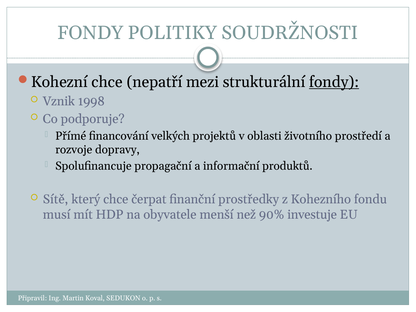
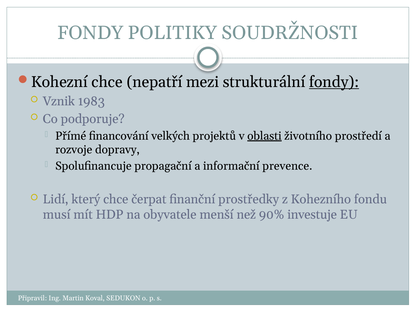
1998: 1998 -> 1983
oblasti underline: none -> present
produktů: produktů -> prevence
Sítě: Sítě -> Lidí
